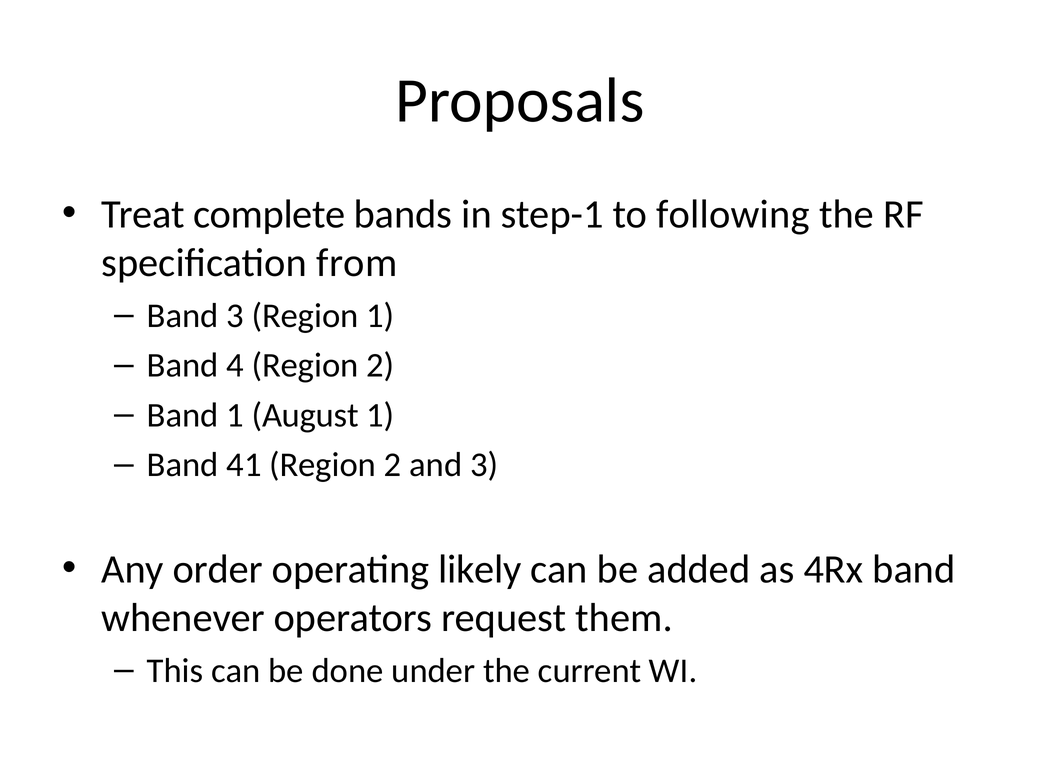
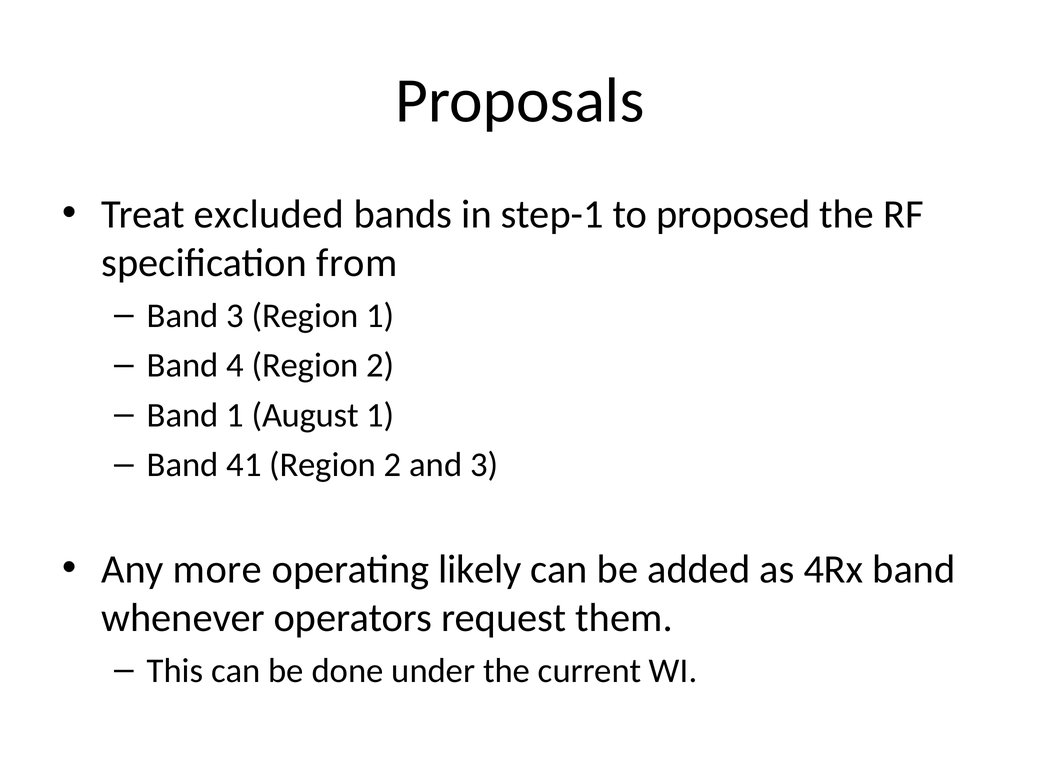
complete: complete -> excluded
following: following -> proposed
order: order -> more
